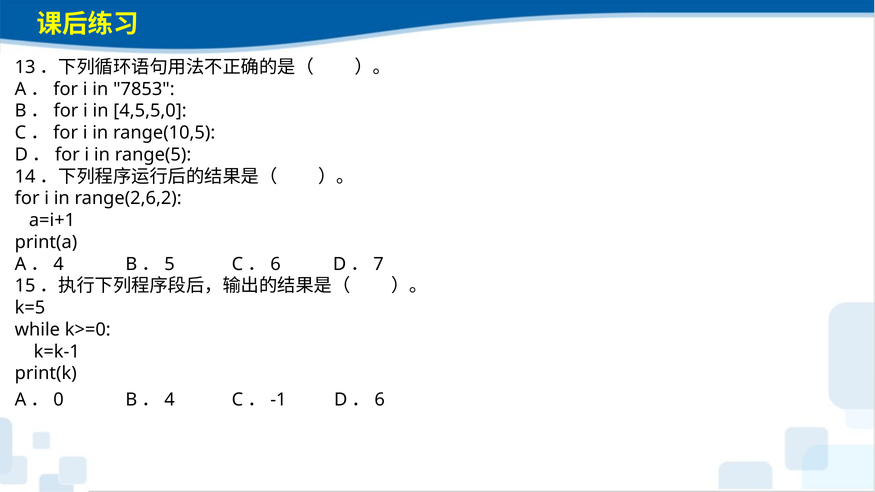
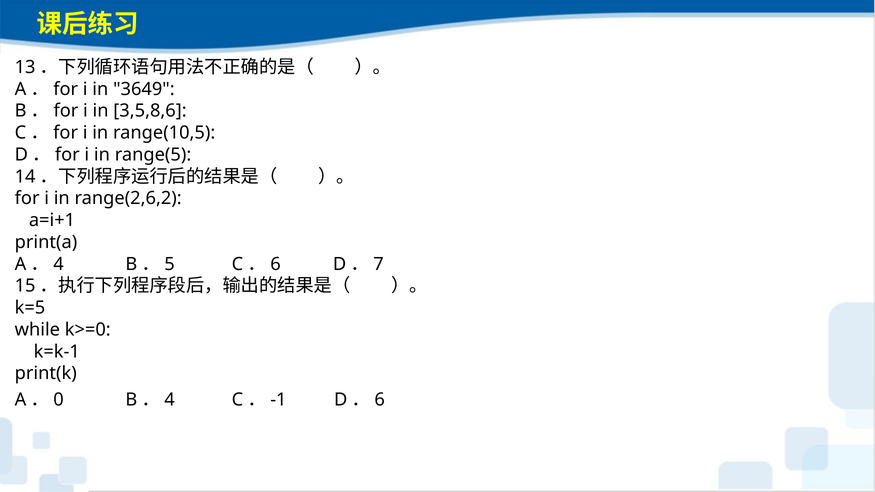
7853: 7853 -> 3649
4,5,5,0: 4,5,5,0 -> 3,5,8,6
